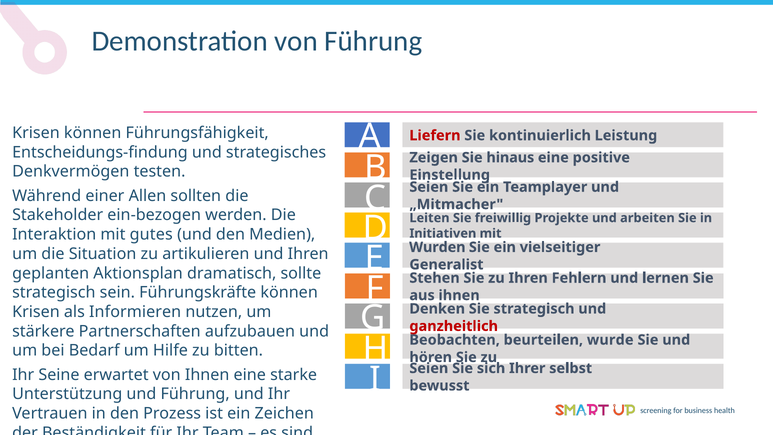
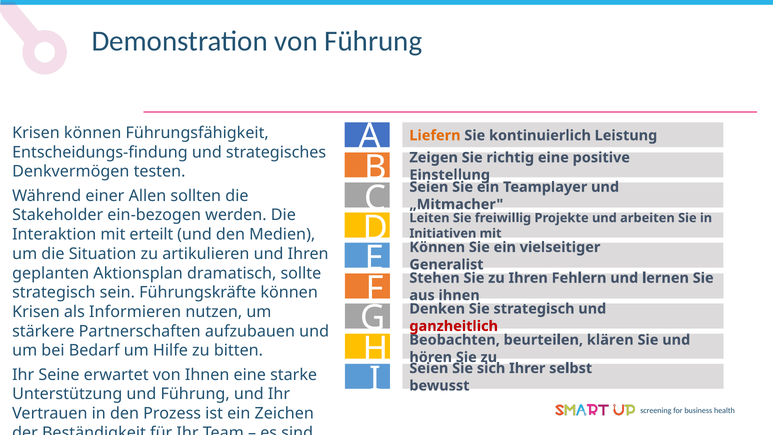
Liefern colour: red -> orange
hinaus: hinaus -> richtig
gutes: gutes -> erteilt
Wurden at (437, 247): Wurden -> Können
wurde: wurde -> klären
